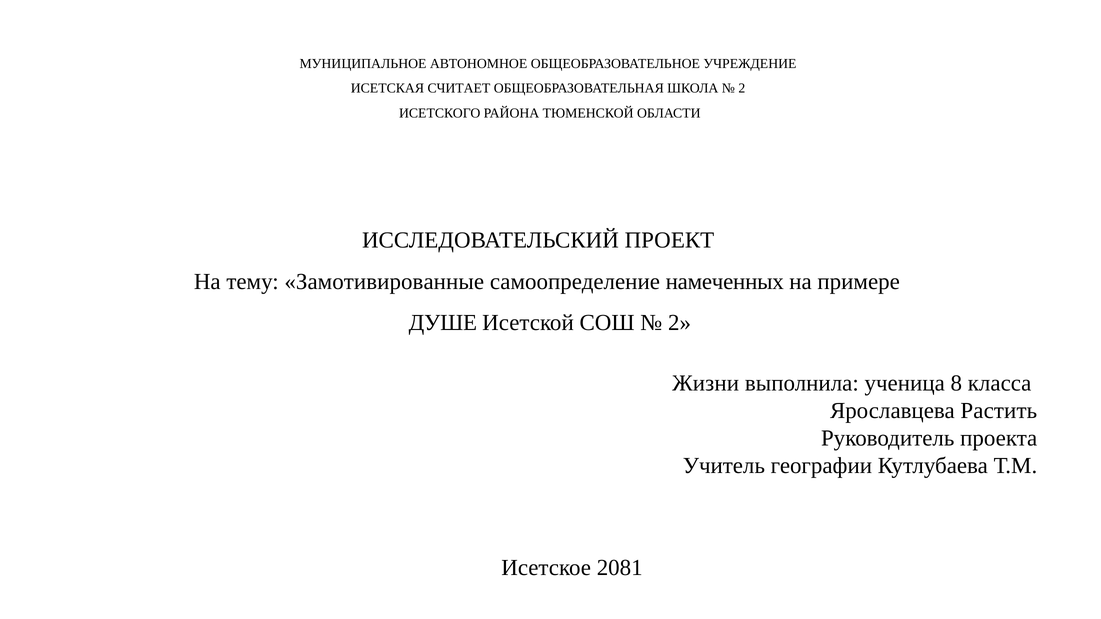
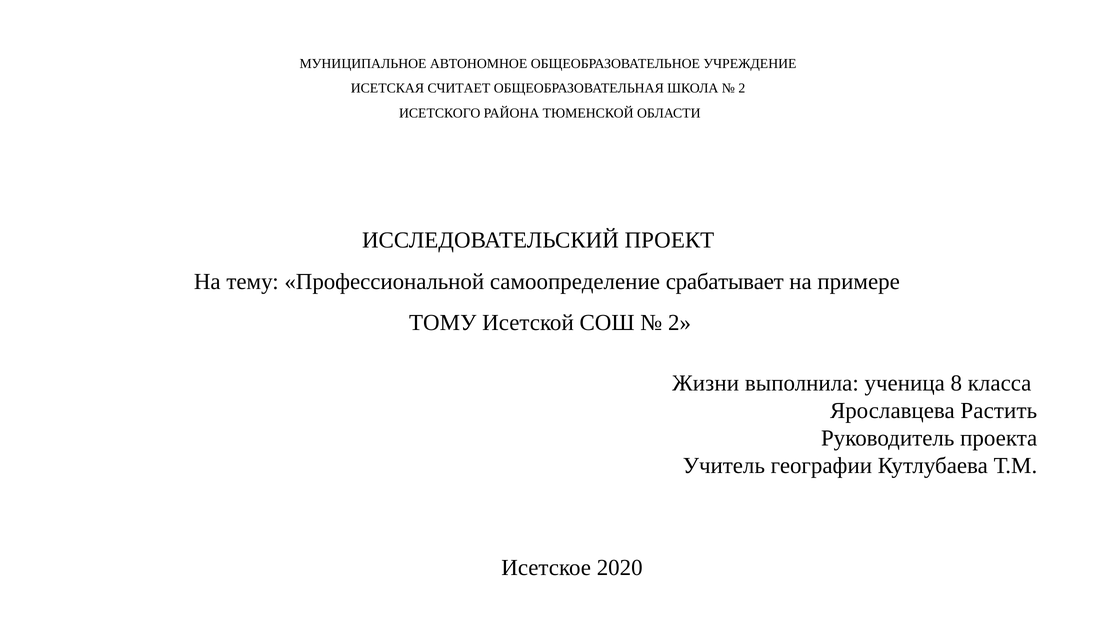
Замотивированные: Замотивированные -> Профессиональной
намеченных: намеченных -> срабатывает
ДУШЕ: ДУШЕ -> ТОМУ
2081: 2081 -> 2020
